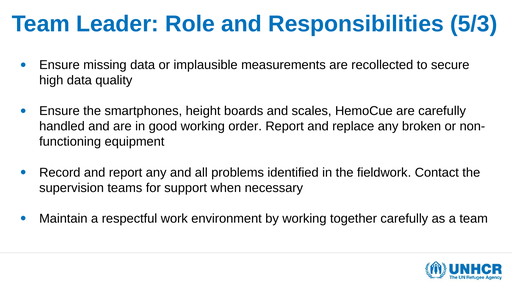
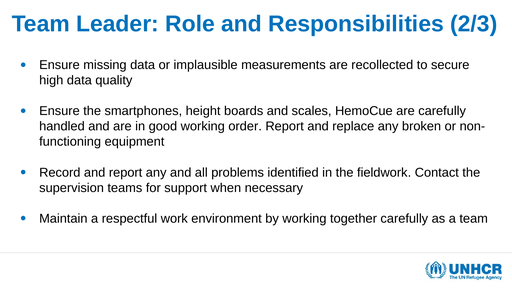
5/3: 5/3 -> 2/3
